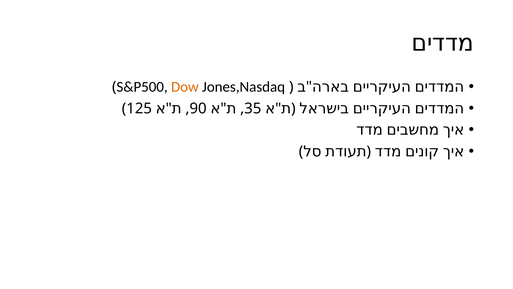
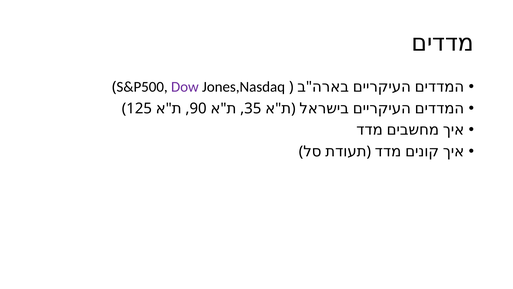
Dow colour: orange -> purple
